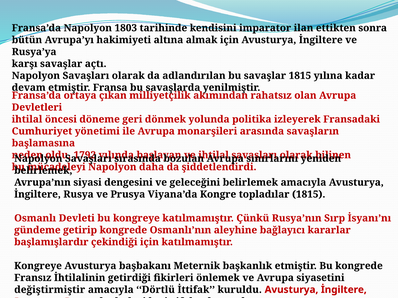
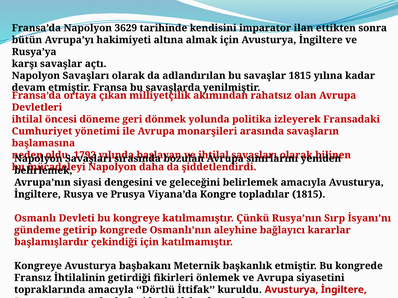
1803: 1803 -> 3629
değiştirmiştir: değiştirmiştir -> topraklarında
